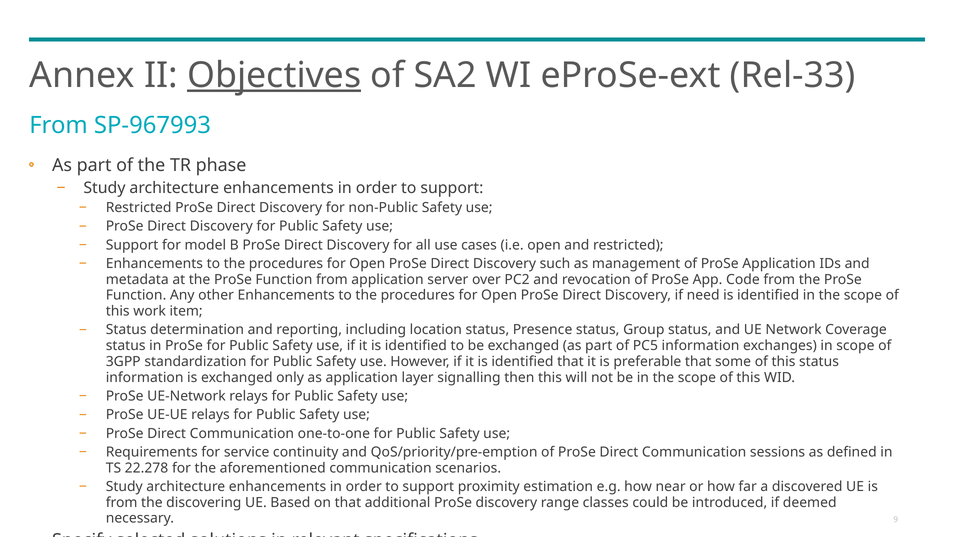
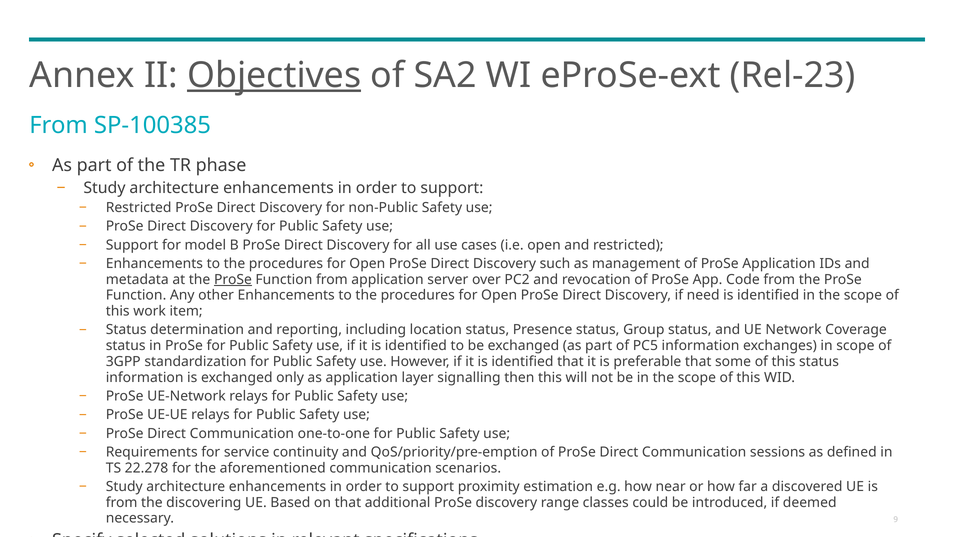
Rel-33: Rel-33 -> Rel-23
SP-967993: SP-967993 -> SP-100385
ProSe at (233, 279) underline: none -> present
